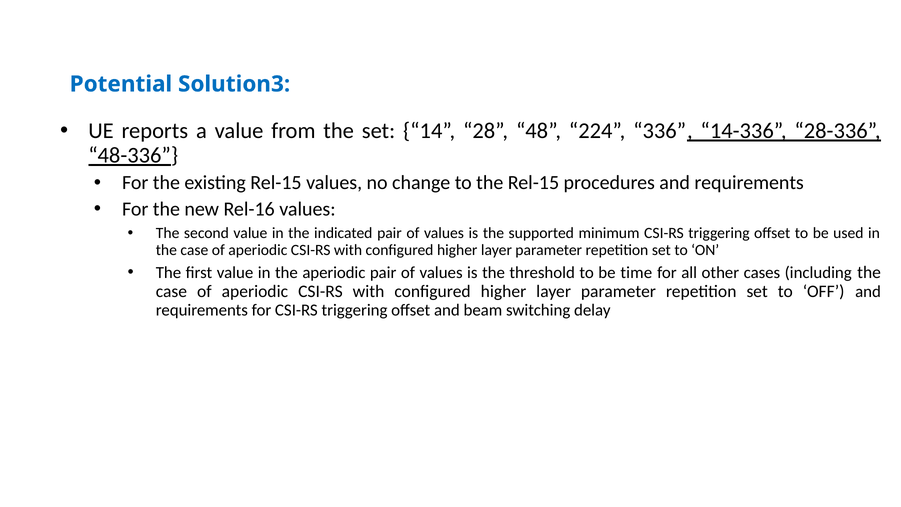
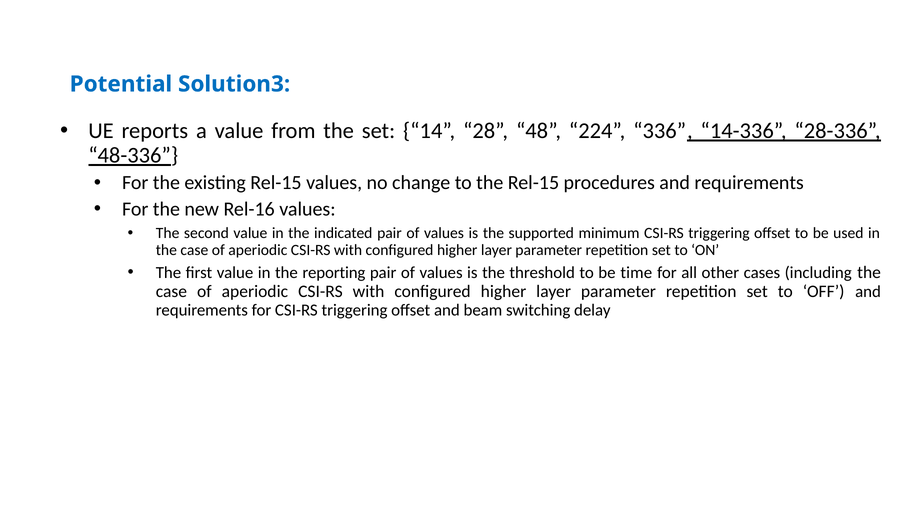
the aperiodic: aperiodic -> reporting
